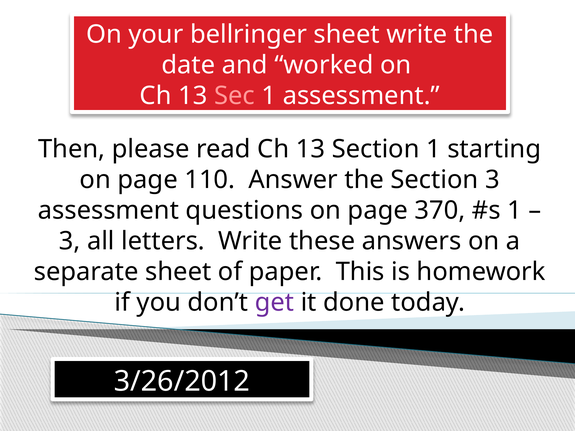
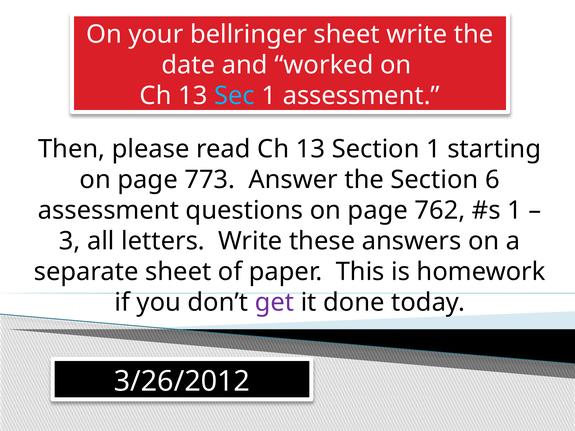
Sec colour: pink -> light blue
110: 110 -> 773
Section 3: 3 -> 6
370: 370 -> 762
